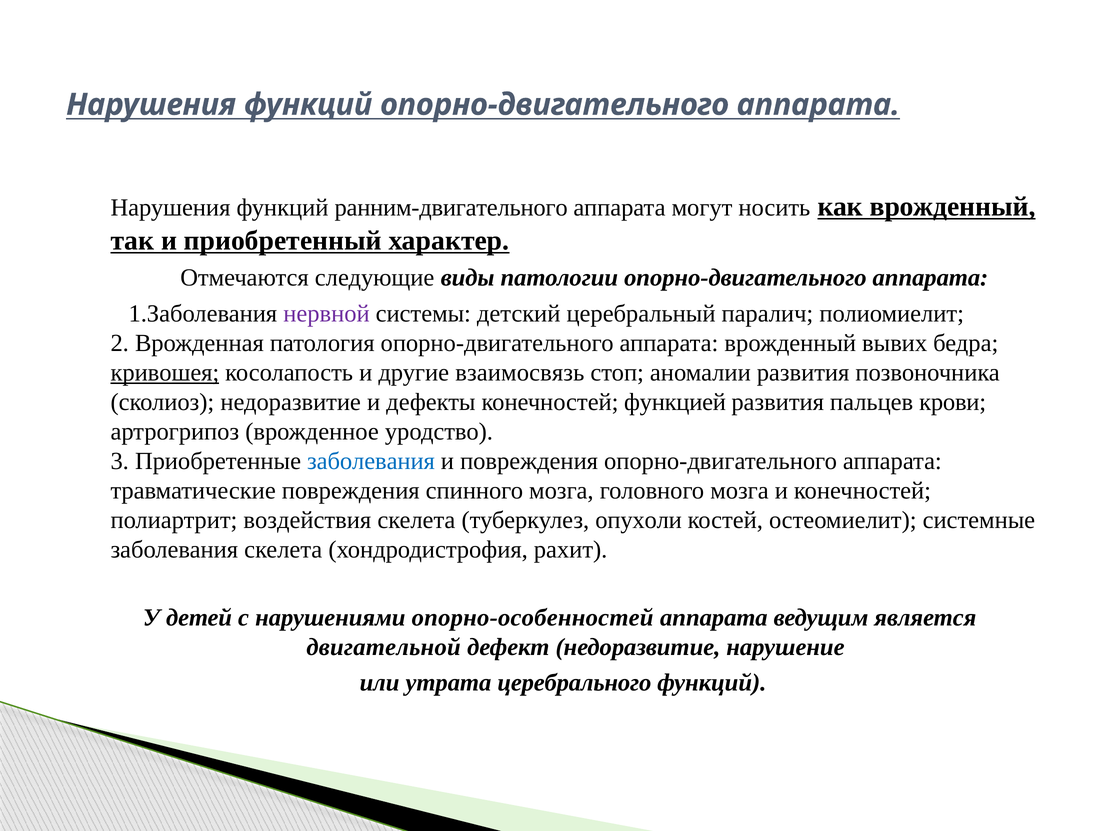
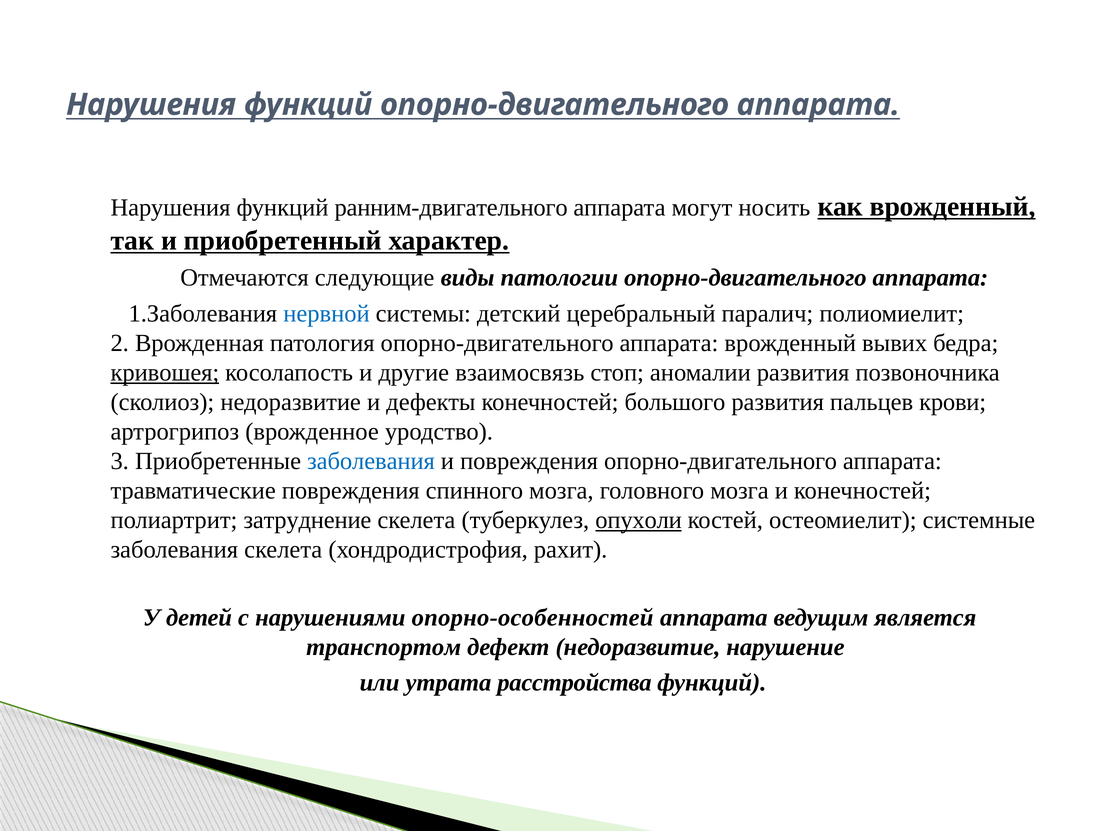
нервной colour: purple -> blue
функцией: функцией -> большого
воздействия: воздействия -> затруднение
опухоли underline: none -> present
двигательной: двигательной -> транспортом
церебрального: церебрального -> расстройства
